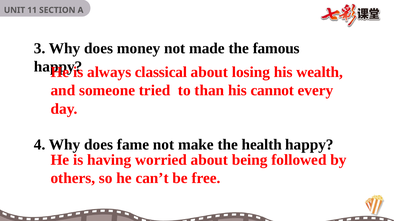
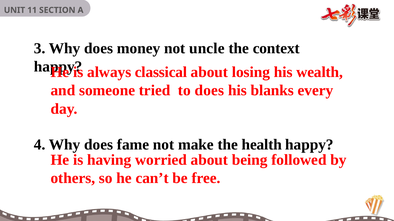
made: made -> uncle
famous: famous -> context
to than: than -> does
cannot: cannot -> blanks
